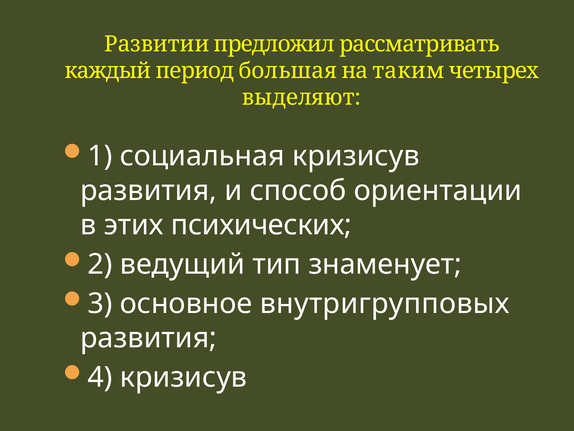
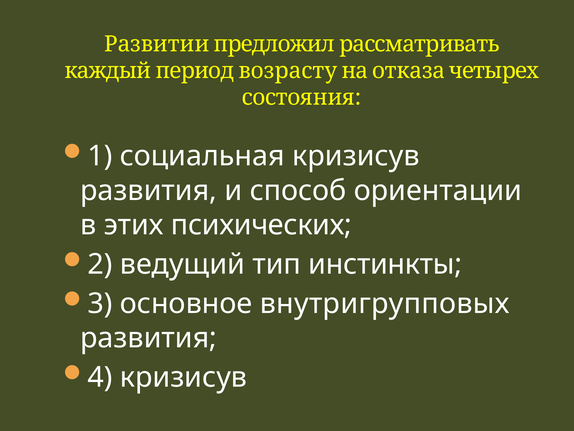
большая: большая -> возрасту
таким: таким -> отказа
выделяют: выделяют -> состояния
знаменует: знаменует -> инстинкты
